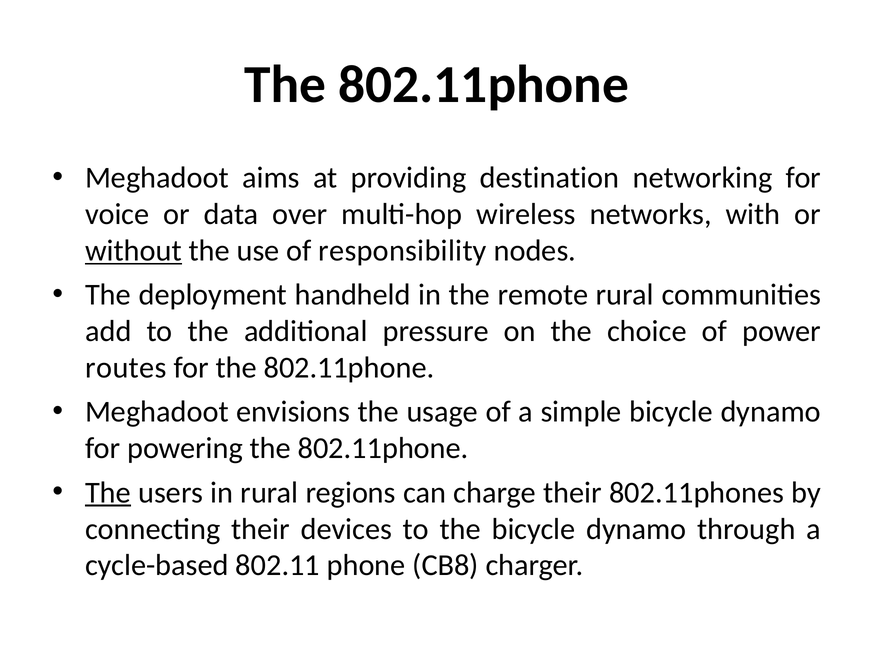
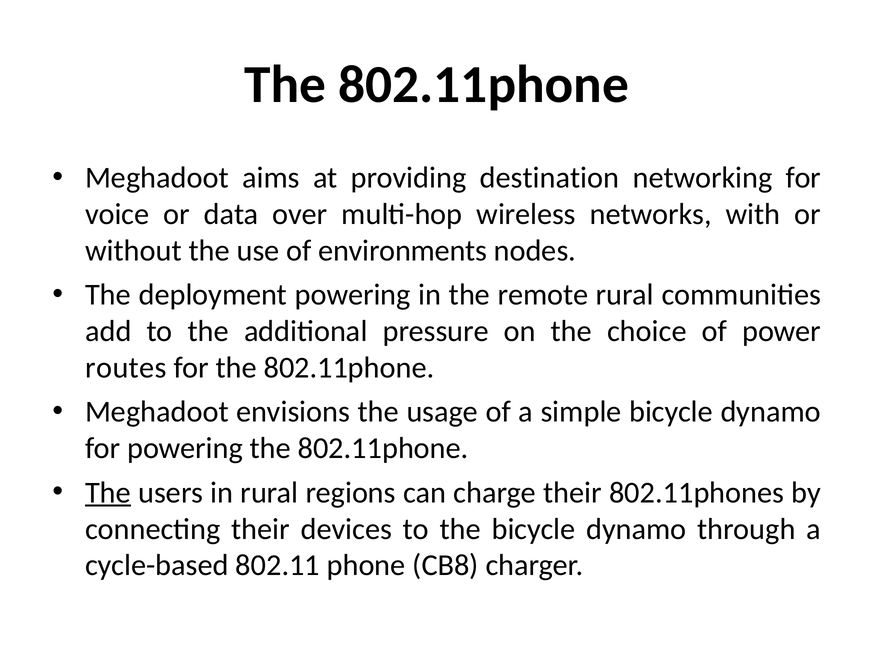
without underline: present -> none
responsibility: responsibility -> environments
deployment handheld: handheld -> powering
